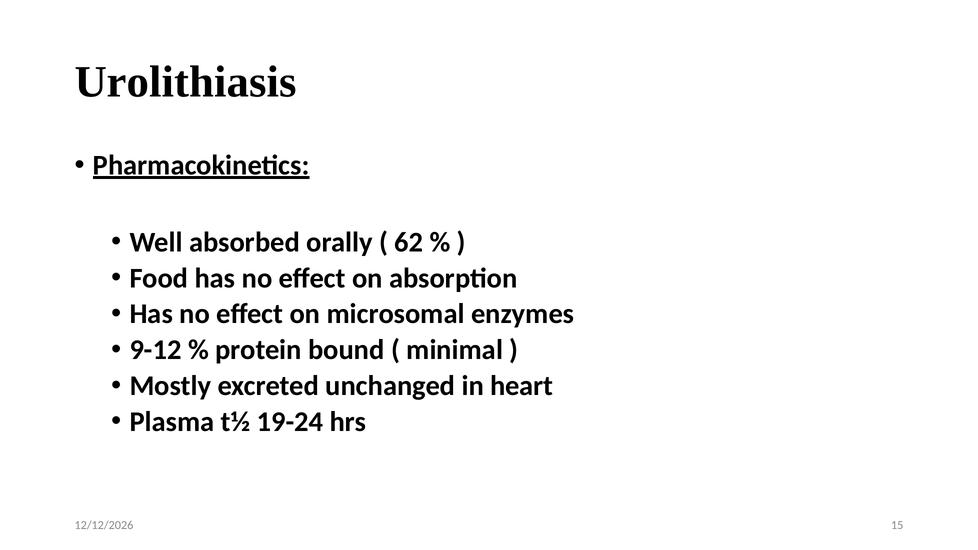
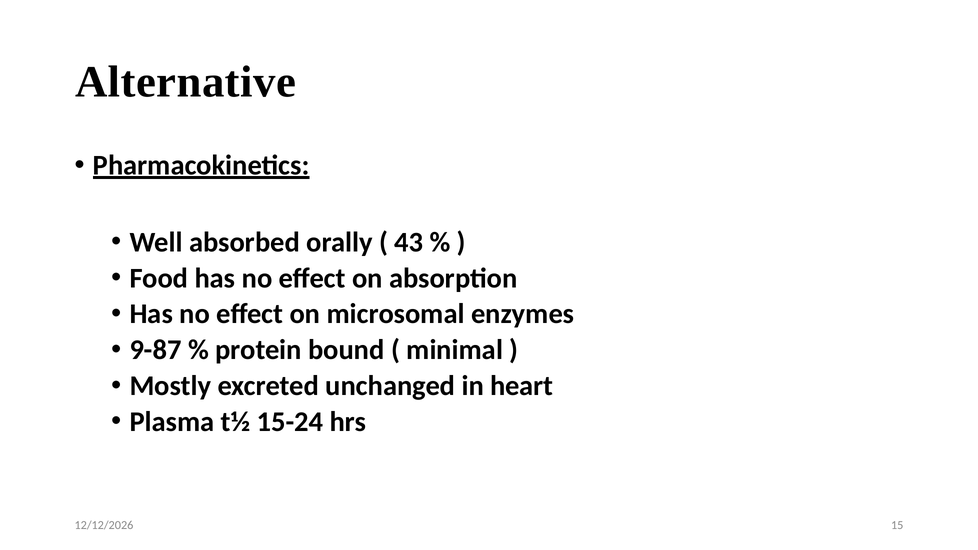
Urolithiasis: Urolithiasis -> Alternative
62: 62 -> 43
9-12: 9-12 -> 9-87
19-24: 19-24 -> 15-24
